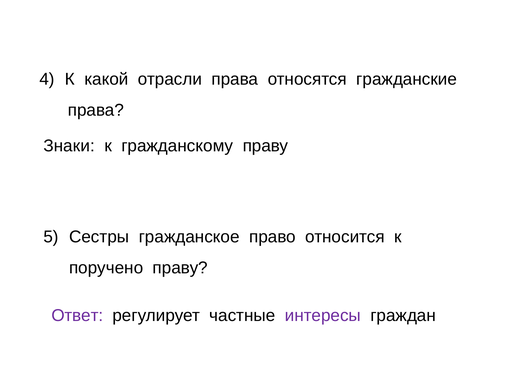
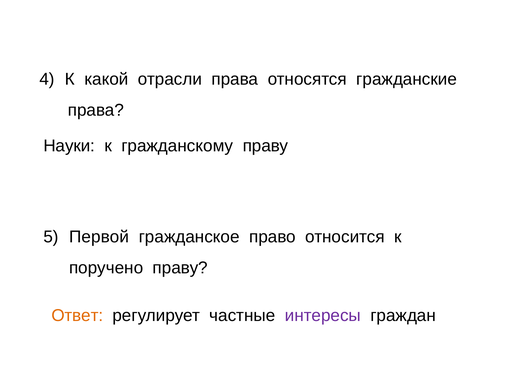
Знаки: Знаки -> Науки
Сестры: Сестры -> Первой
Ответ colour: purple -> orange
